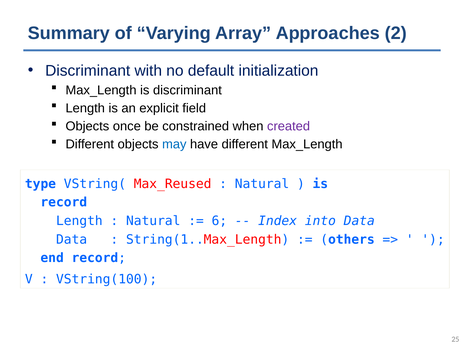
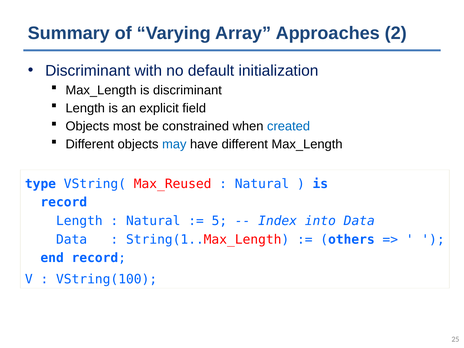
once: once -> most
created colour: purple -> blue
6: 6 -> 5
